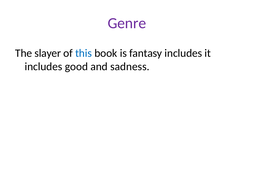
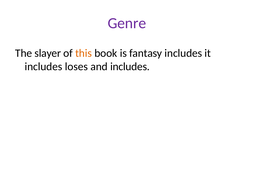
this colour: blue -> orange
good: good -> loses
and sadness: sadness -> includes
